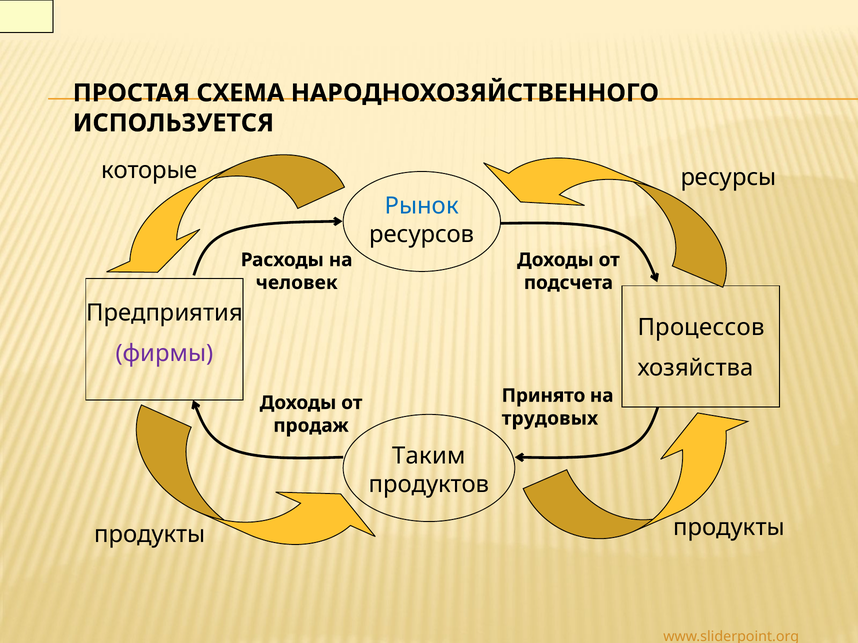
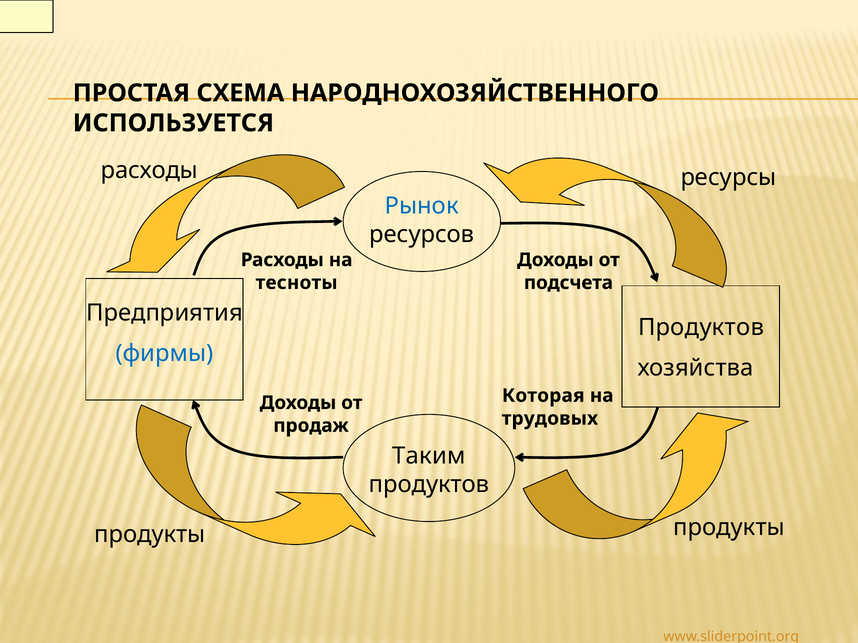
которые at (149, 170): которые -> расходы
человек: человек -> тесноты
Процессов at (701, 328): Процессов -> Продуктов
фирмы colour: purple -> blue
Принято: Принято -> Которая
